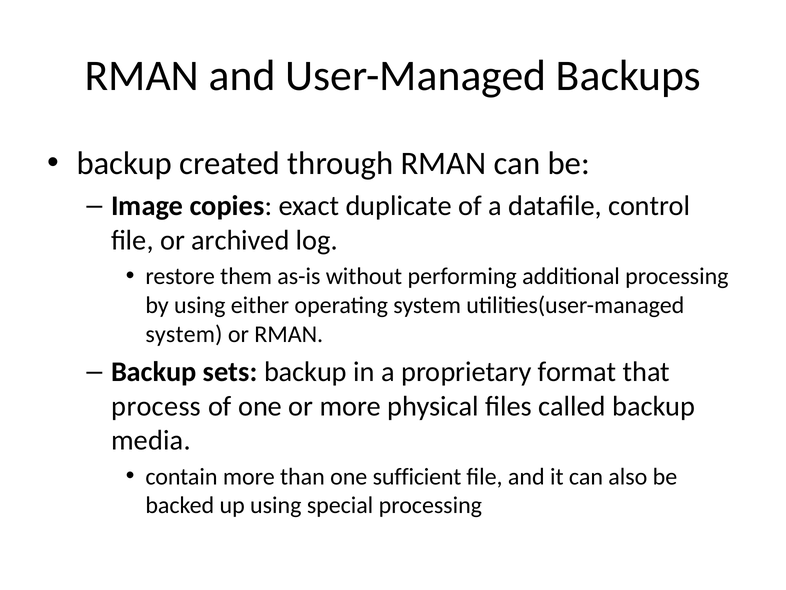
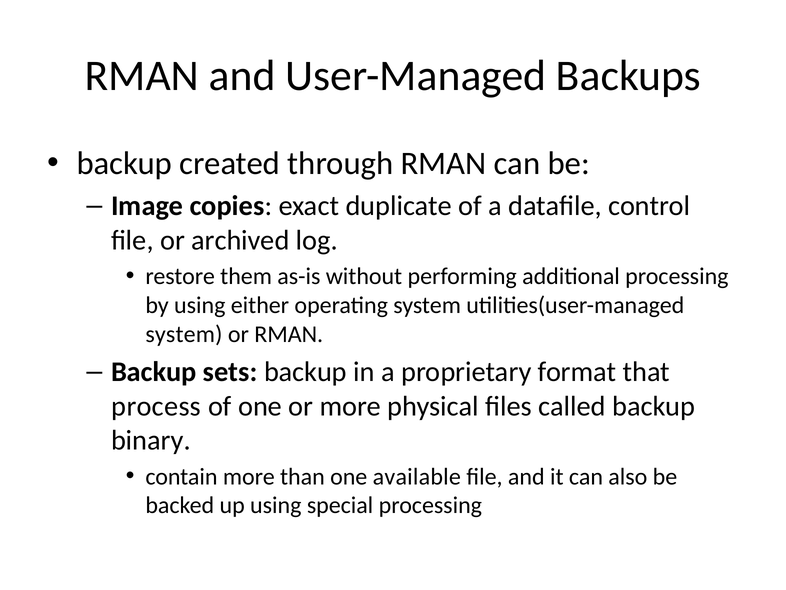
media: media -> binary
sufficient: sufficient -> available
